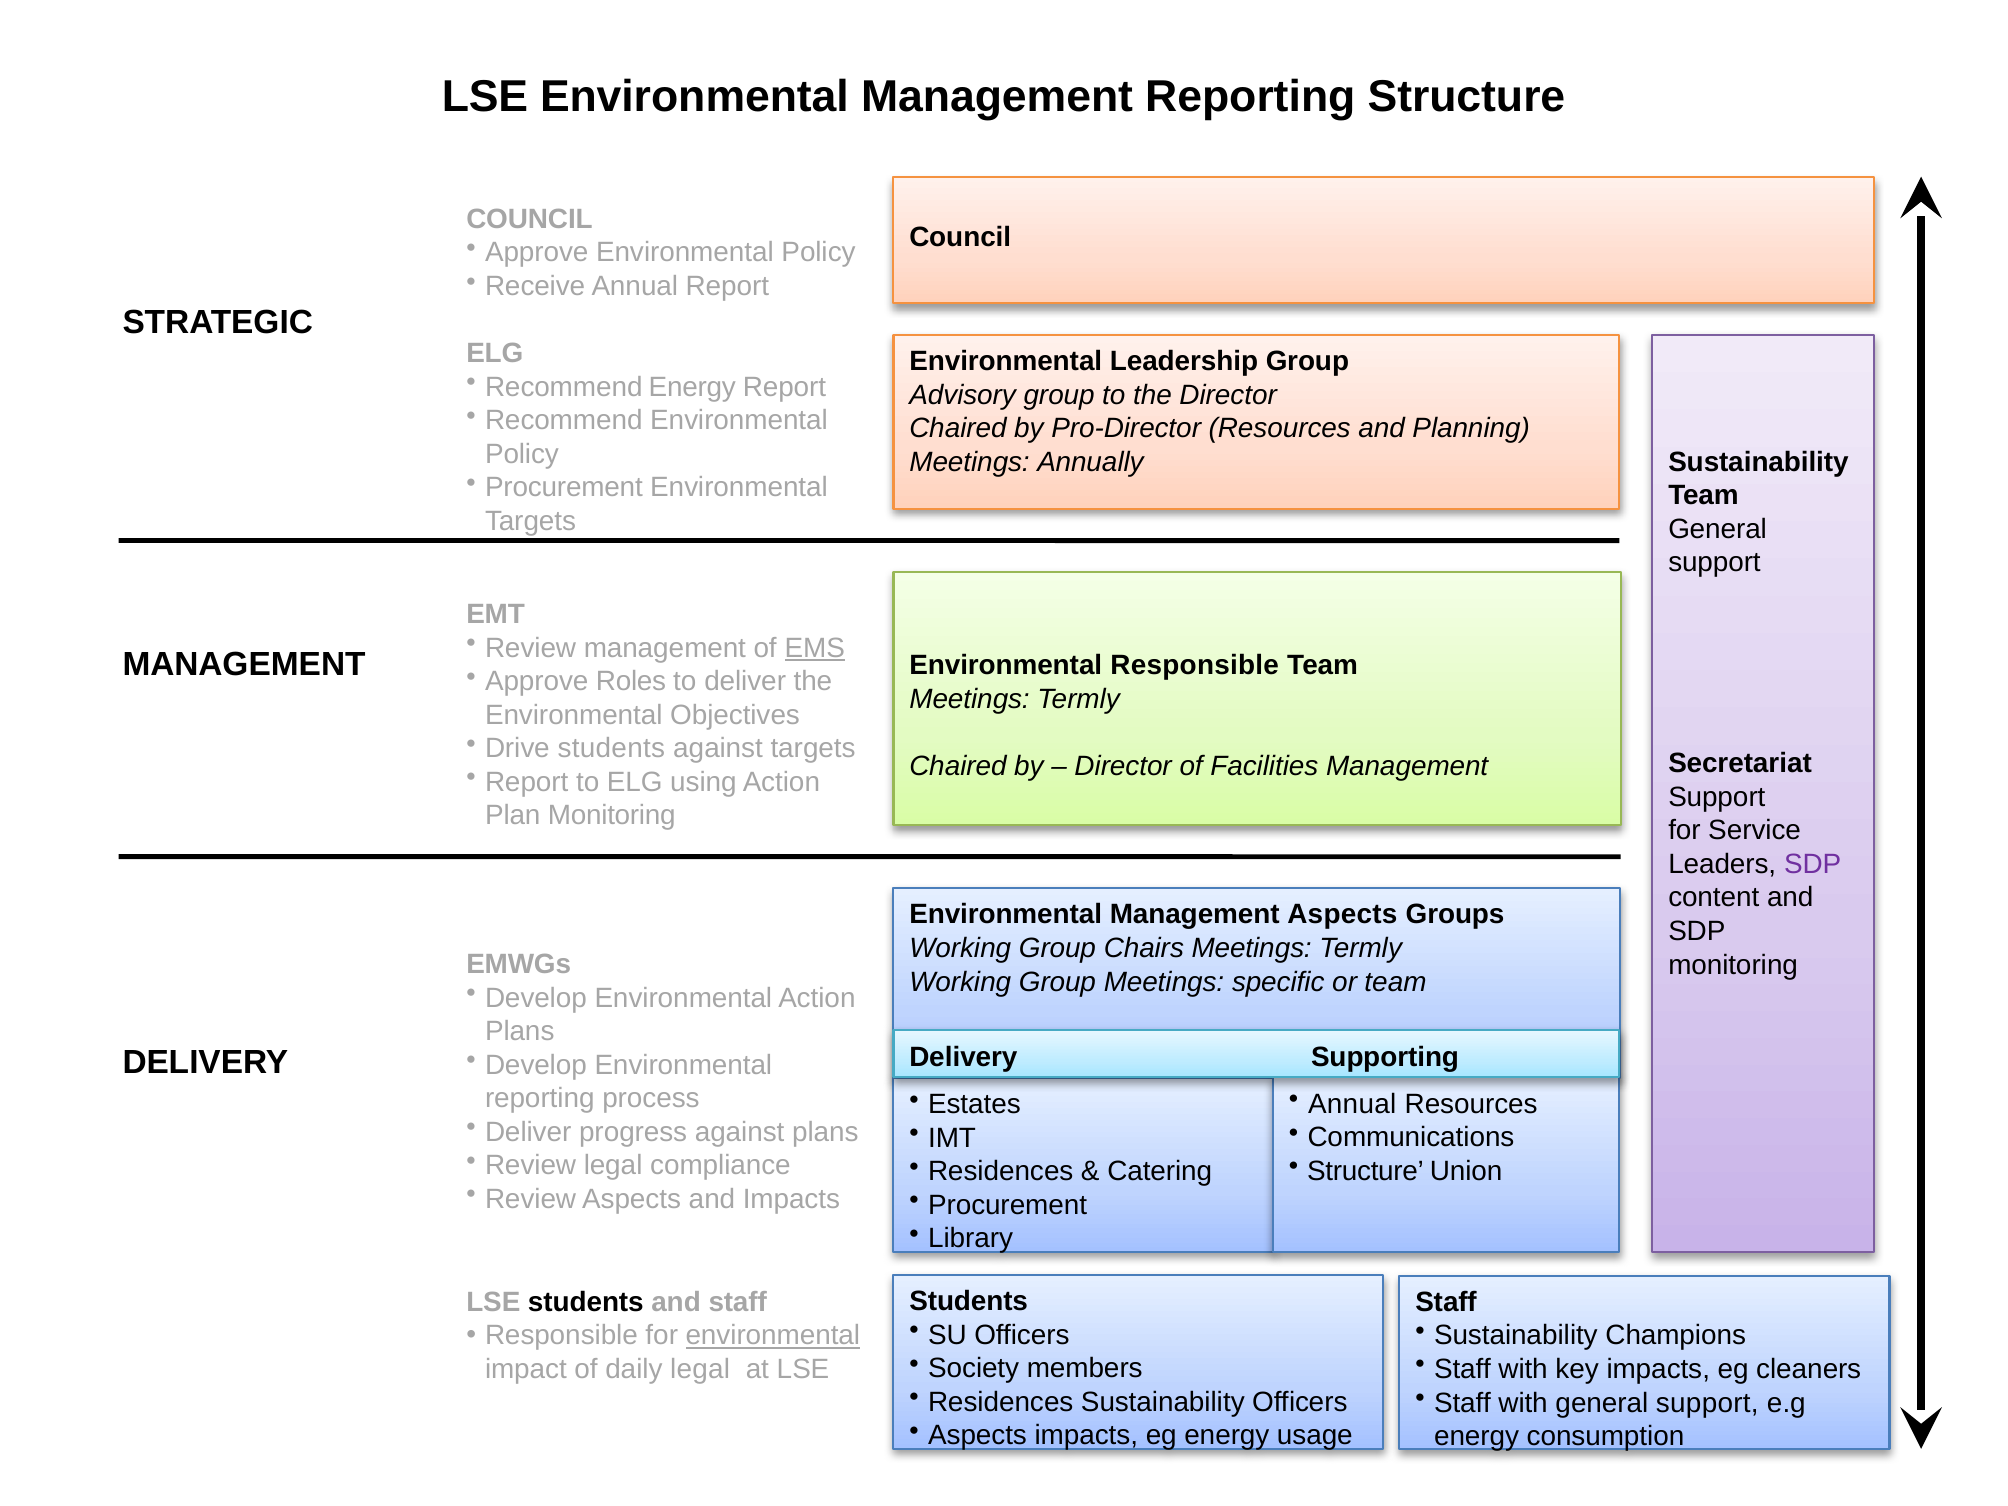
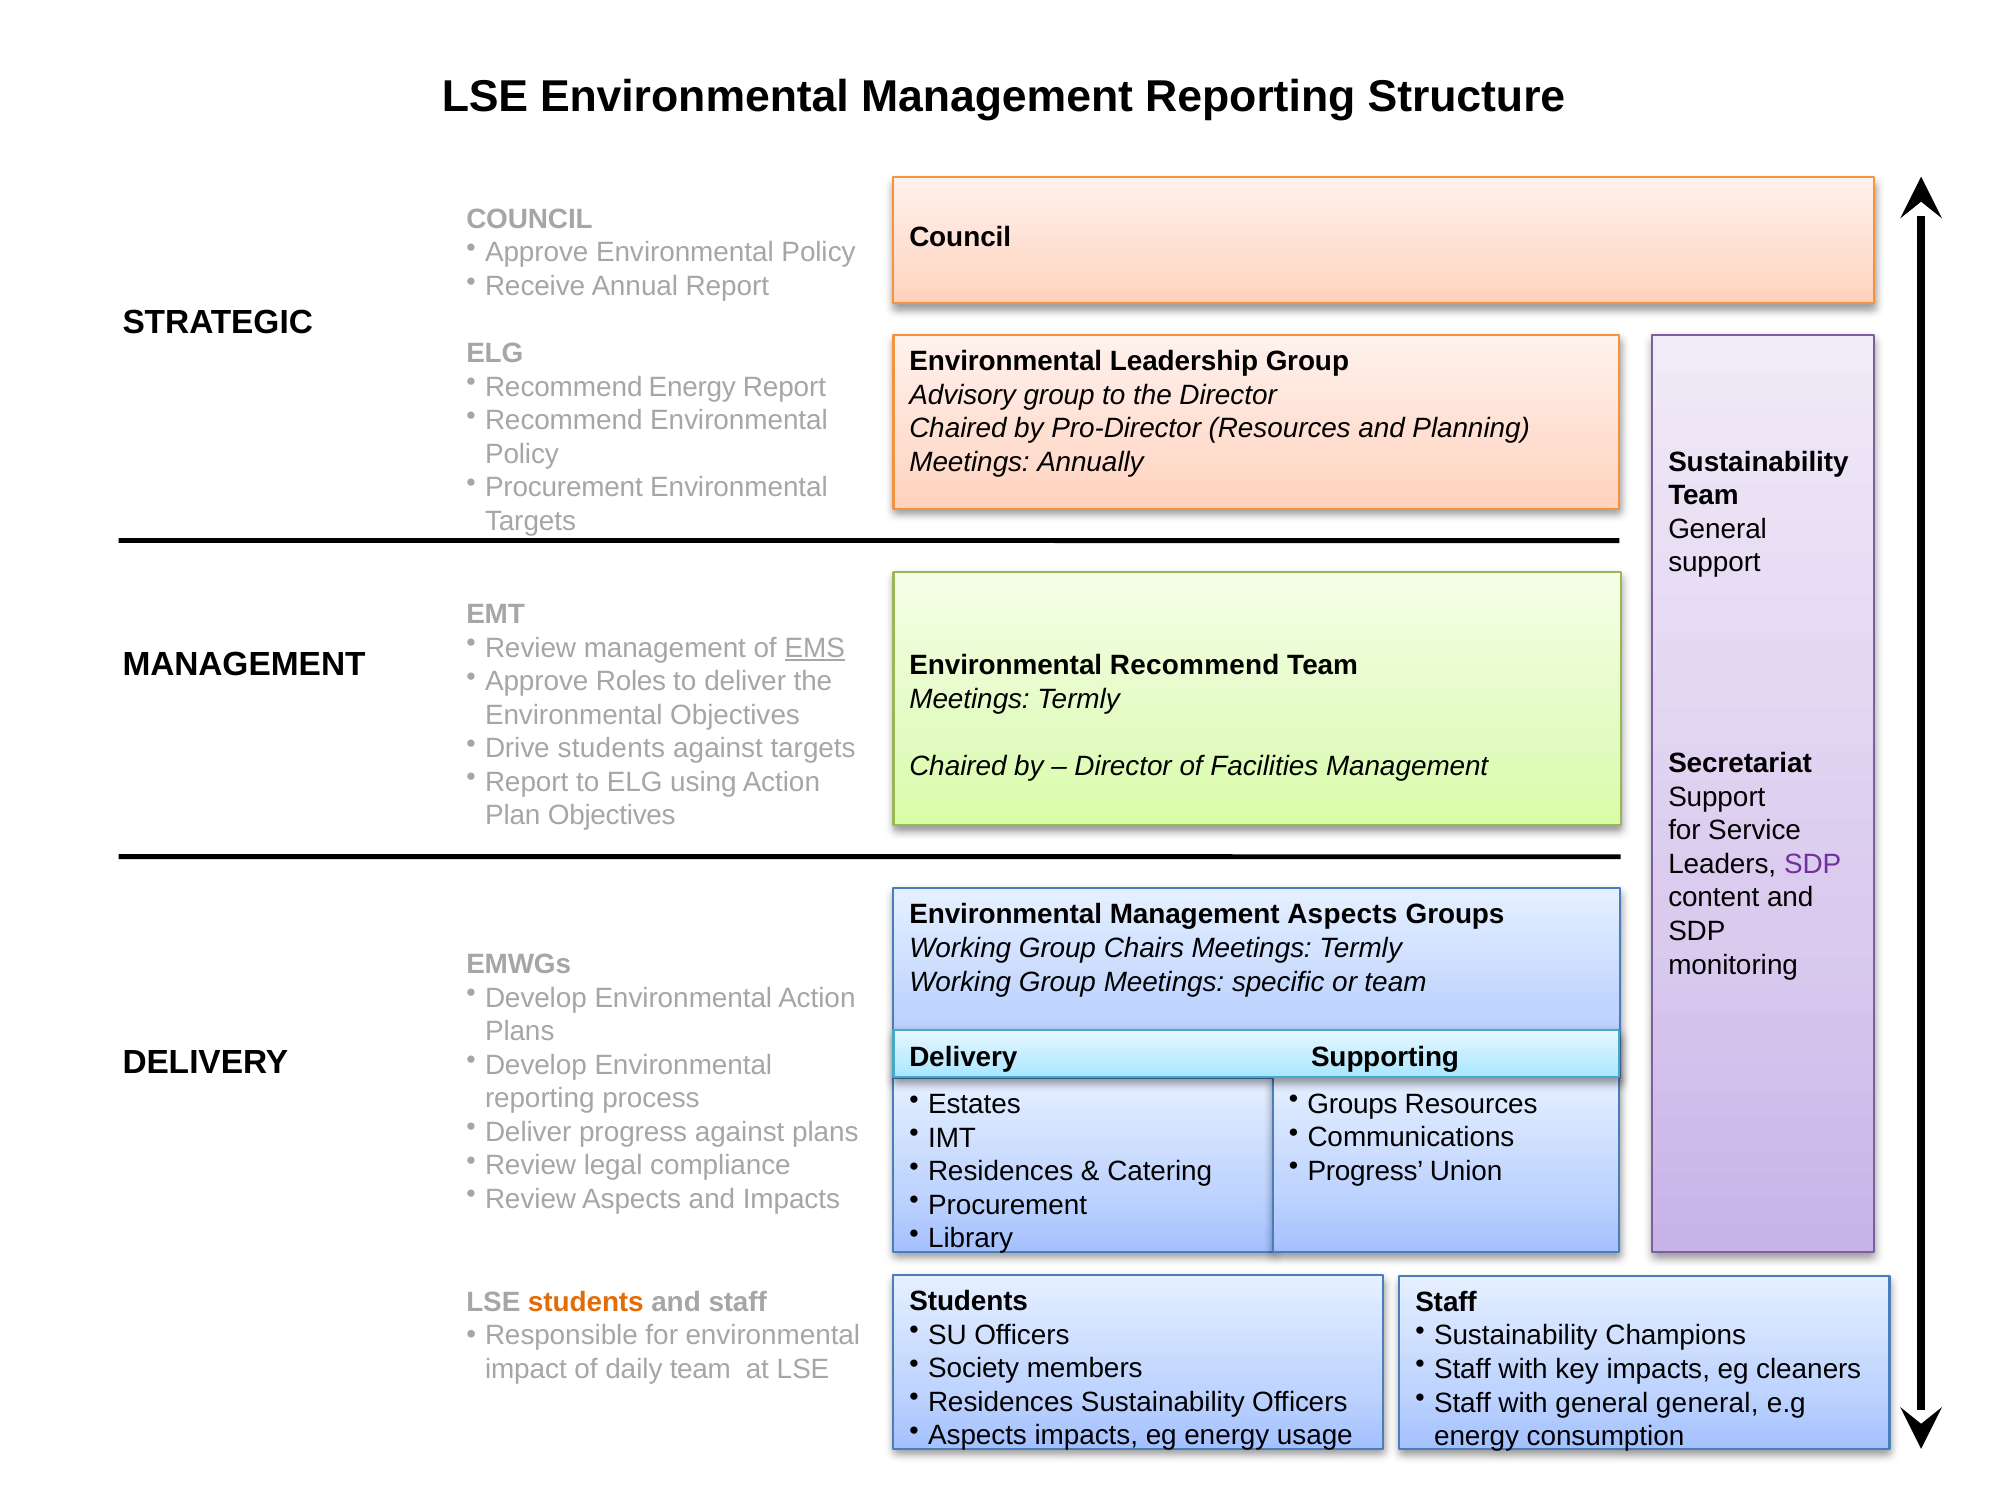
Environmental Responsible: Responsible -> Recommend
Plan Monitoring: Monitoring -> Objectives
Annual at (1352, 1104): Annual -> Groups
Structure at (1366, 1171): Structure -> Progress
students at (586, 1302) colour: black -> orange
environmental at (773, 1336) underline: present -> none
daily legal: legal -> team
with general support: support -> general
